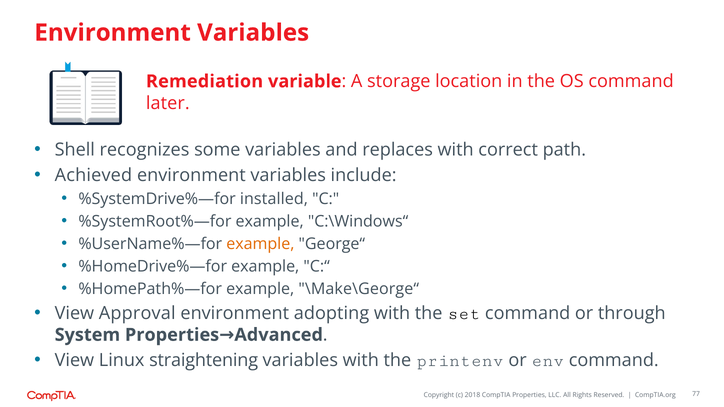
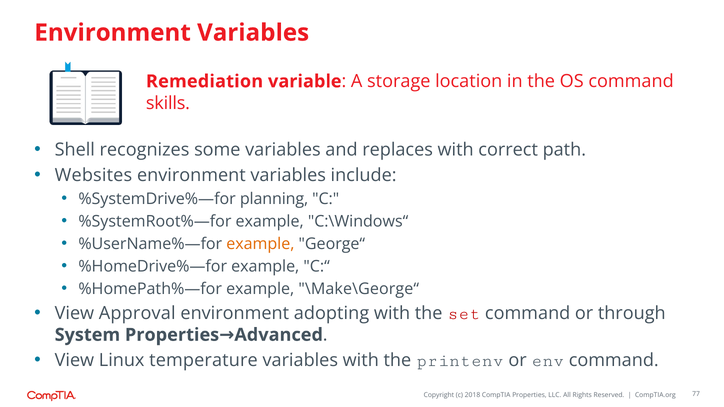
later: later -> skills
Achieved: Achieved -> Websites
installed: installed -> planning
set colour: black -> red
straightening: straightening -> temperature
